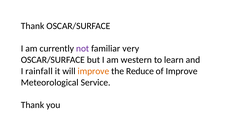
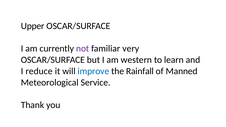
Thank at (33, 26): Thank -> Upper
rainfall: rainfall -> reduce
improve at (93, 71) colour: orange -> blue
Reduce: Reduce -> Rainfall
of Improve: Improve -> Manned
